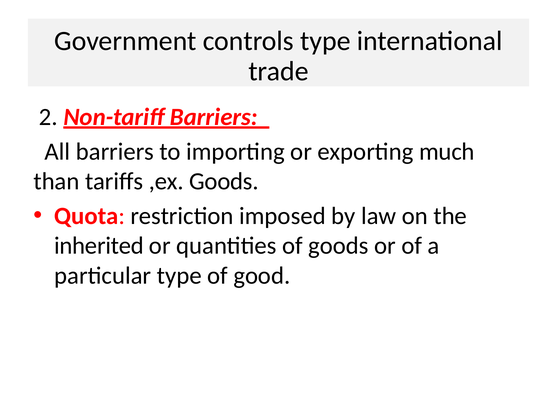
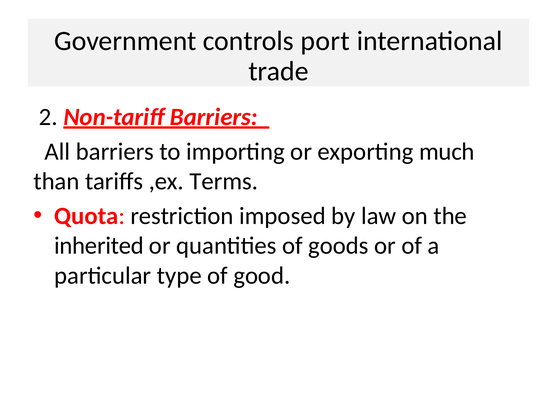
controls type: type -> port
,ex Goods: Goods -> Terms
